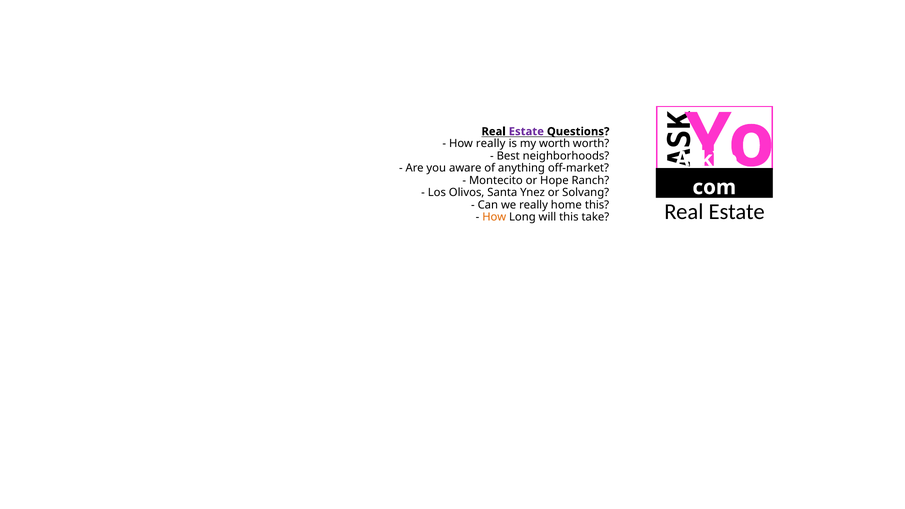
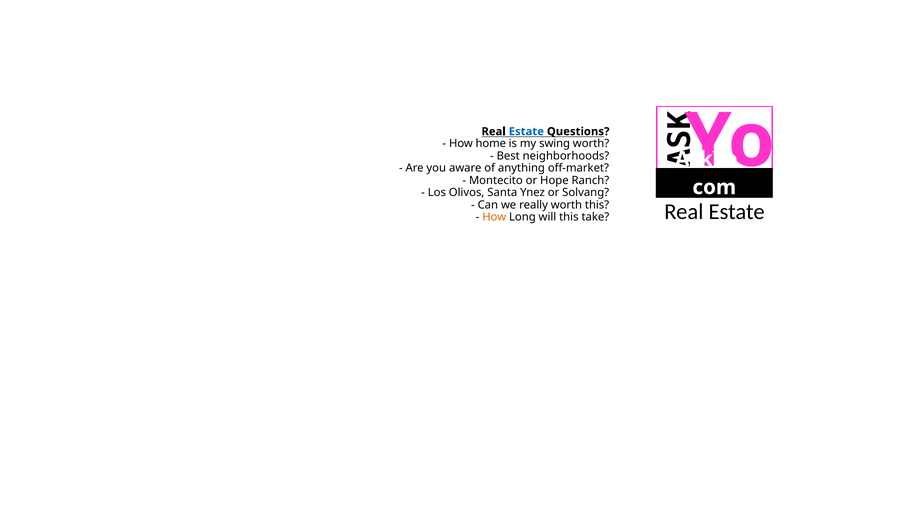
Estate at (526, 132) colour: purple -> blue
How really: really -> home
my worth: worth -> swing
really home: home -> worth
